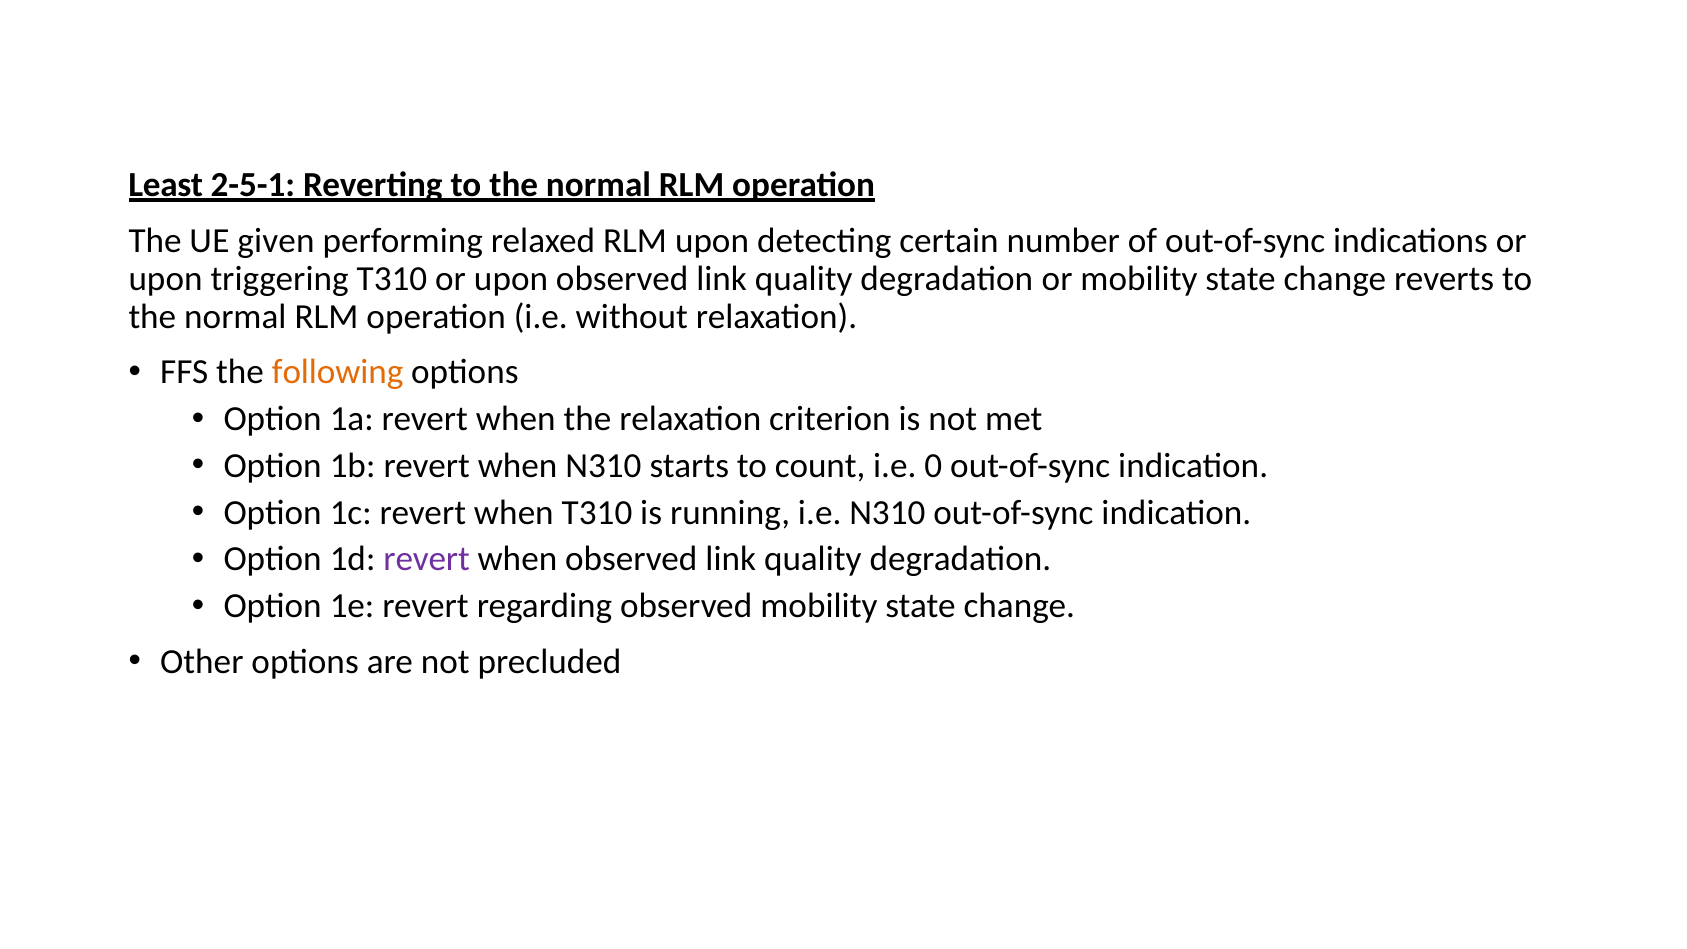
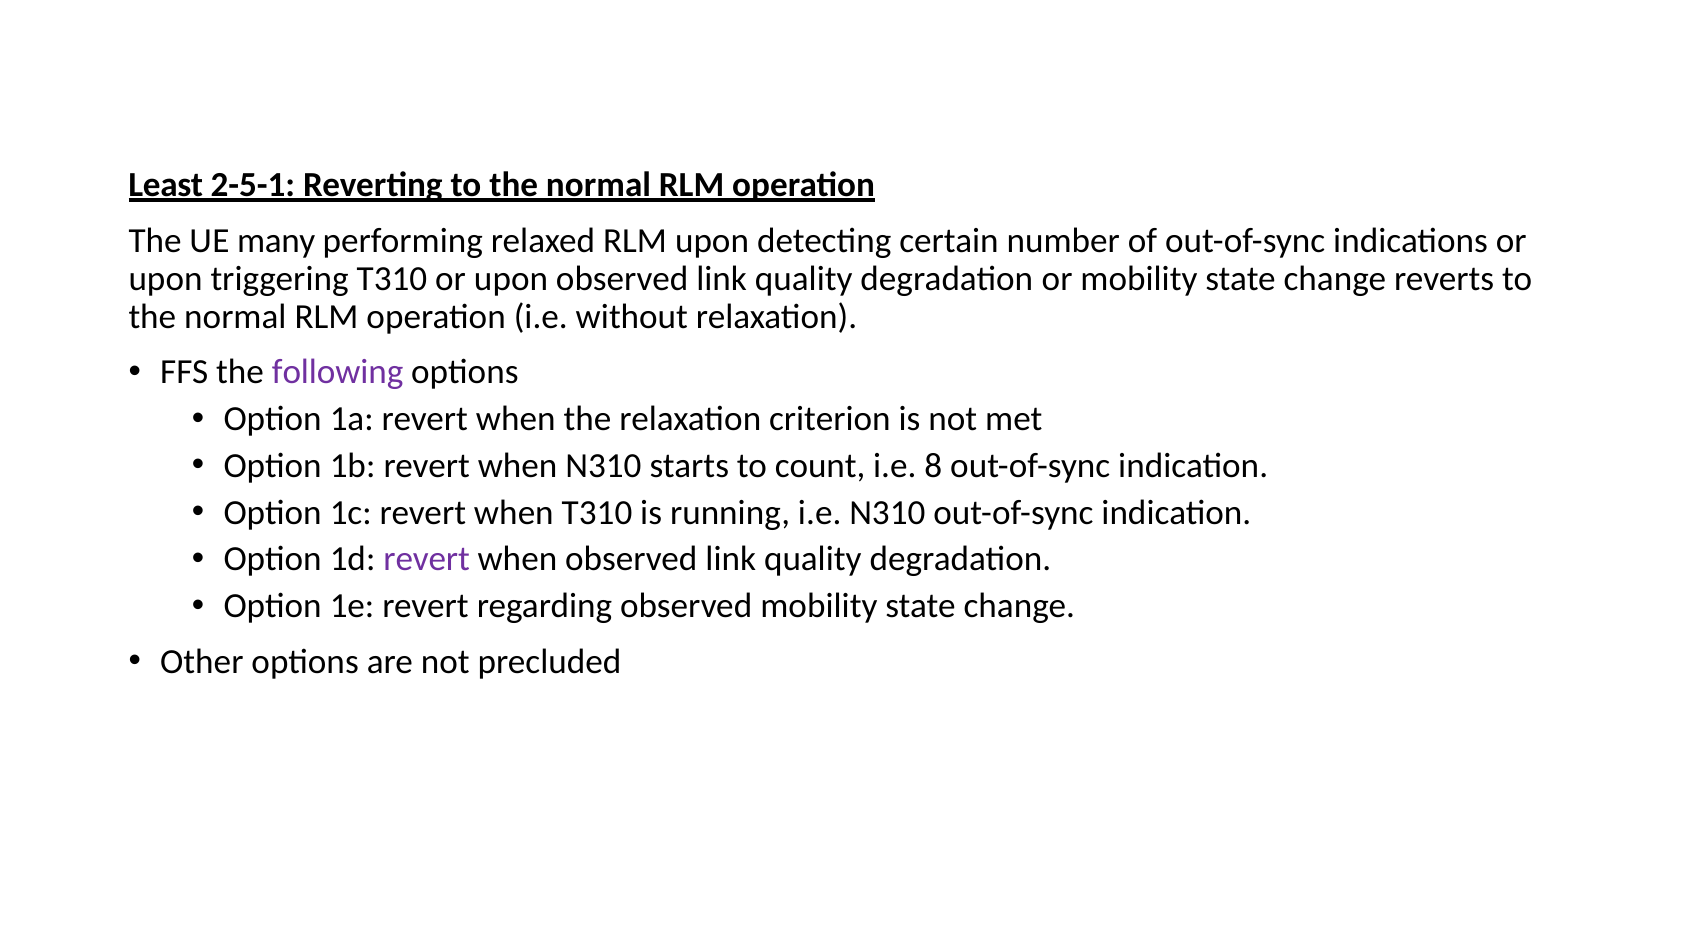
given: given -> many
following colour: orange -> purple
0: 0 -> 8
